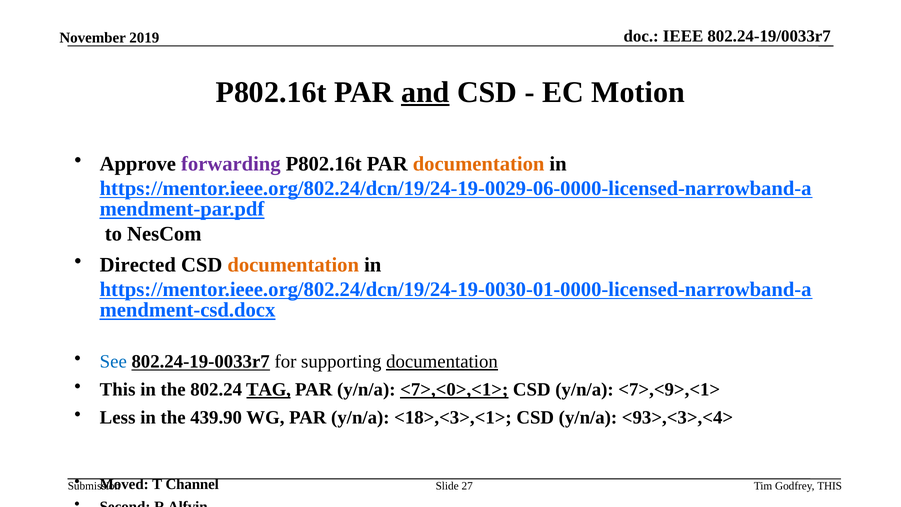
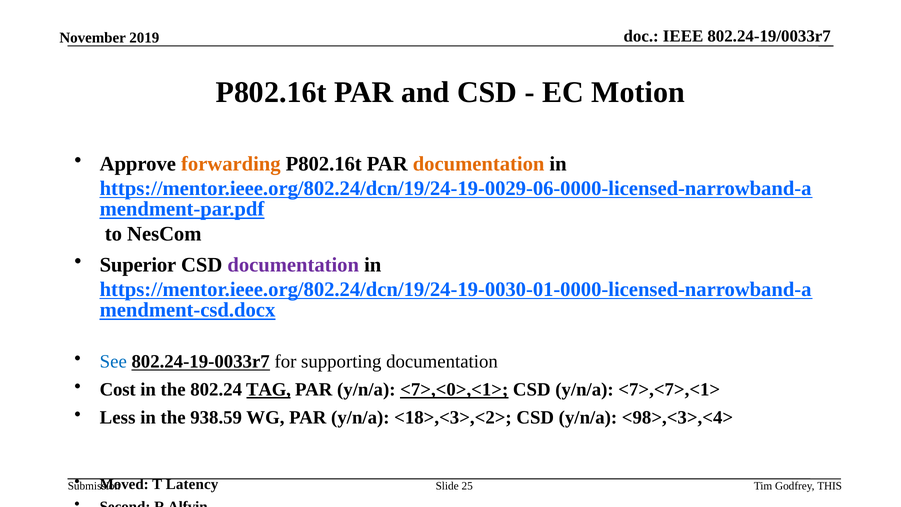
and underline: present -> none
forwarding colour: purple -> orange
Directed: Directed -> Superior
documentation at (293, 265) colour: orange -> purple
documentation at (442, 361) underline: present -> none
This at (118, 389): This -> Cost
<7>,<9>,<1>: <7>,<9>,<1> -> <7>,<7>,<1>
439.90: 439.90 -> 938.59
<18>,<3>,<1>: <18>,<3>,<1> -> <18>,<3>,<2>
<93>,<3>,<4>: <93>,<3>,<4> -> <98>,<3>,<4>
Channel: Channel -> Latency
27: 27 -> 25
